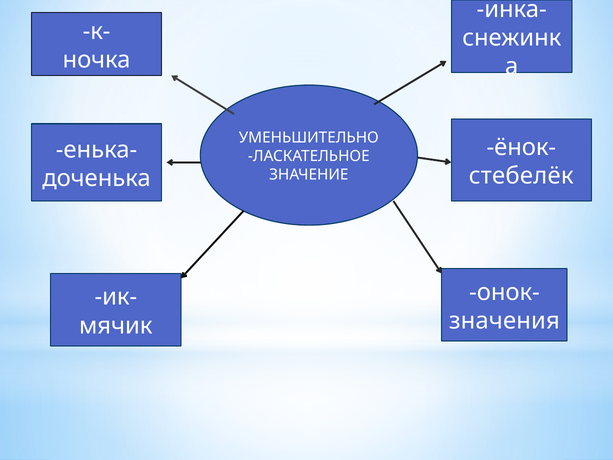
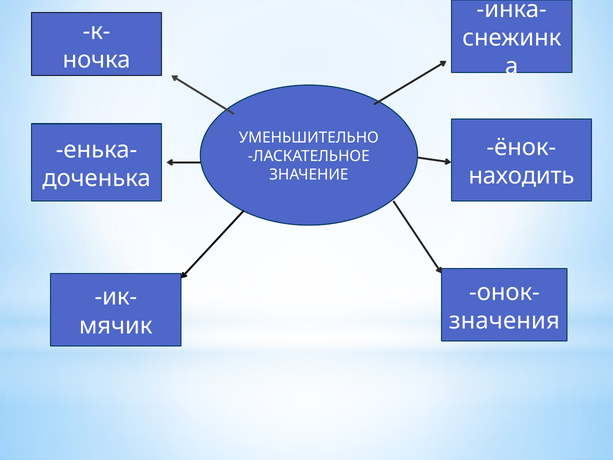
стебелёк: стебелёк -> находить
